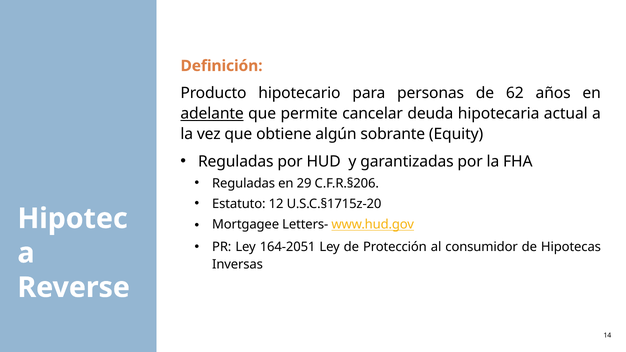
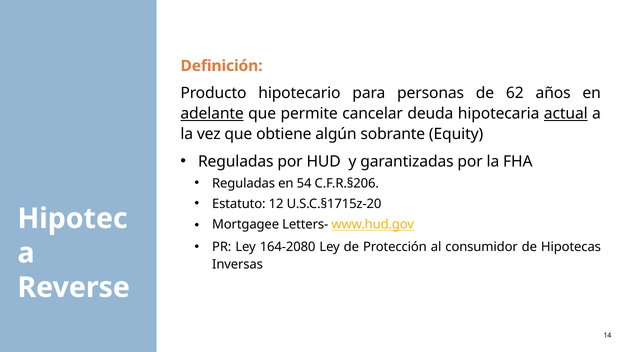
actual underline: none -> present
29: 29 -> 54
164-2051: 164-2051 -> 164-2080
